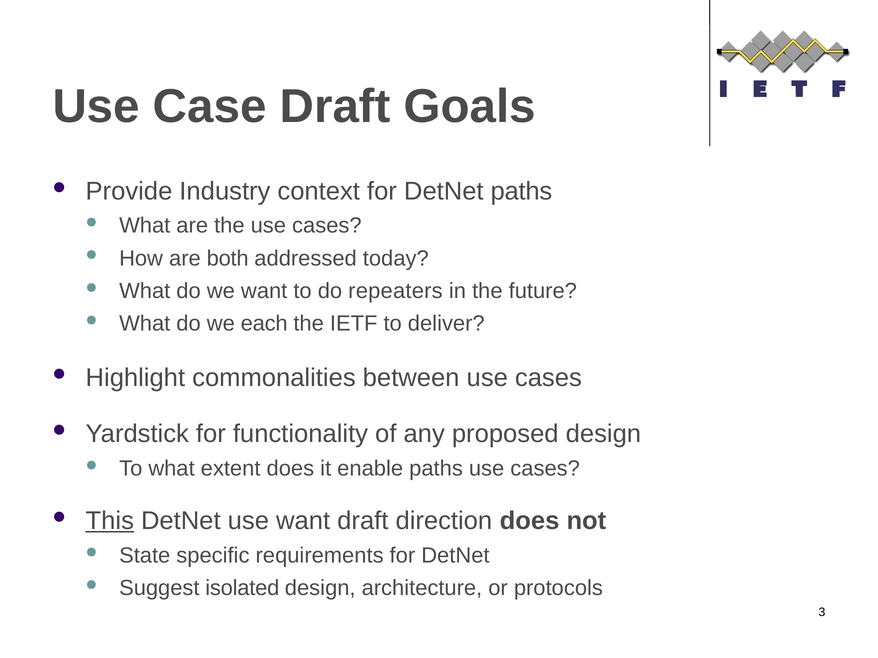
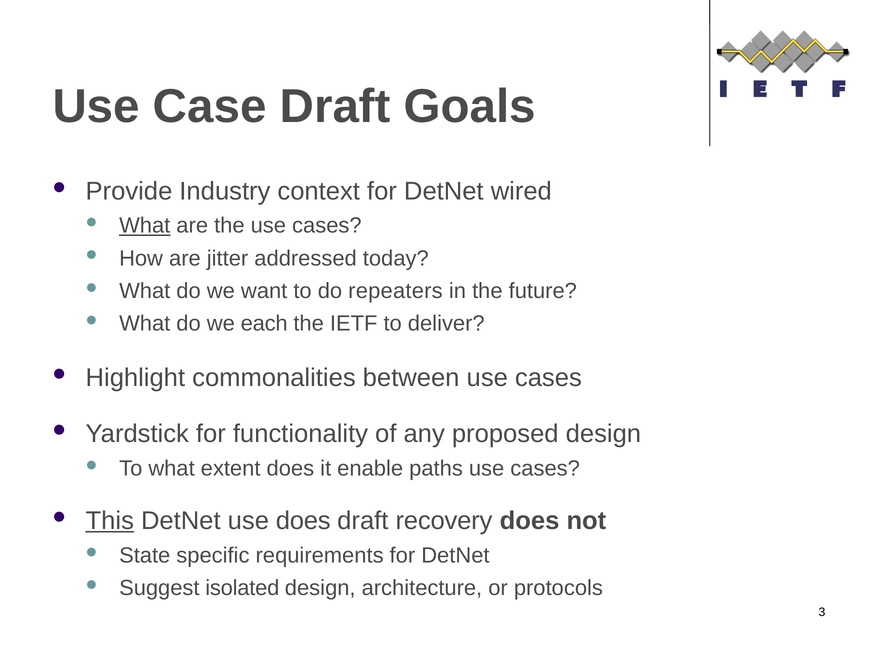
DetNet paths: paths -> wired
What at (145, 226) underline: none -> present
both: both -> jitter
use want: want -> does
direction: direction -> recovery
